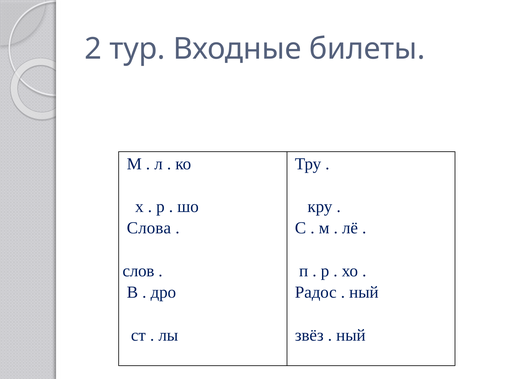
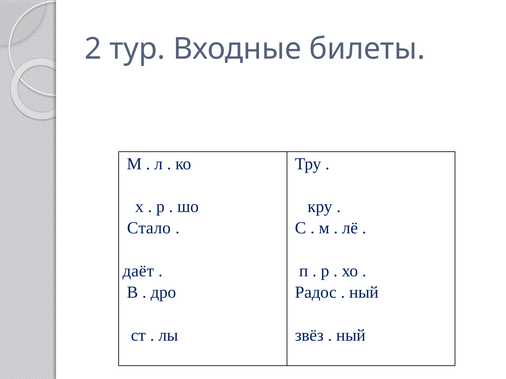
Слова: Слова -> Стало
слов: слов -> даёт
